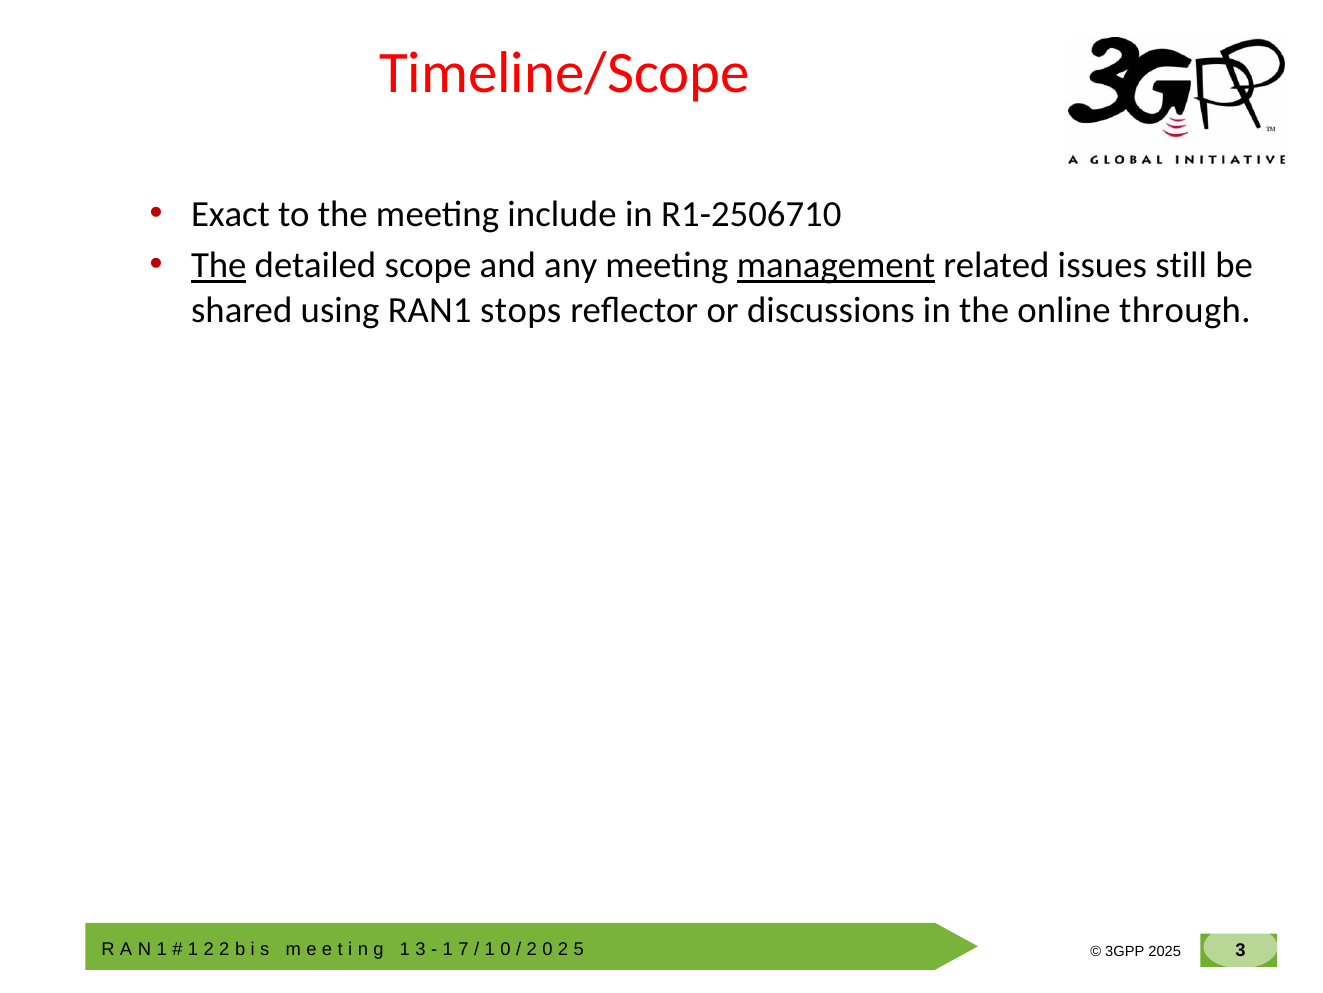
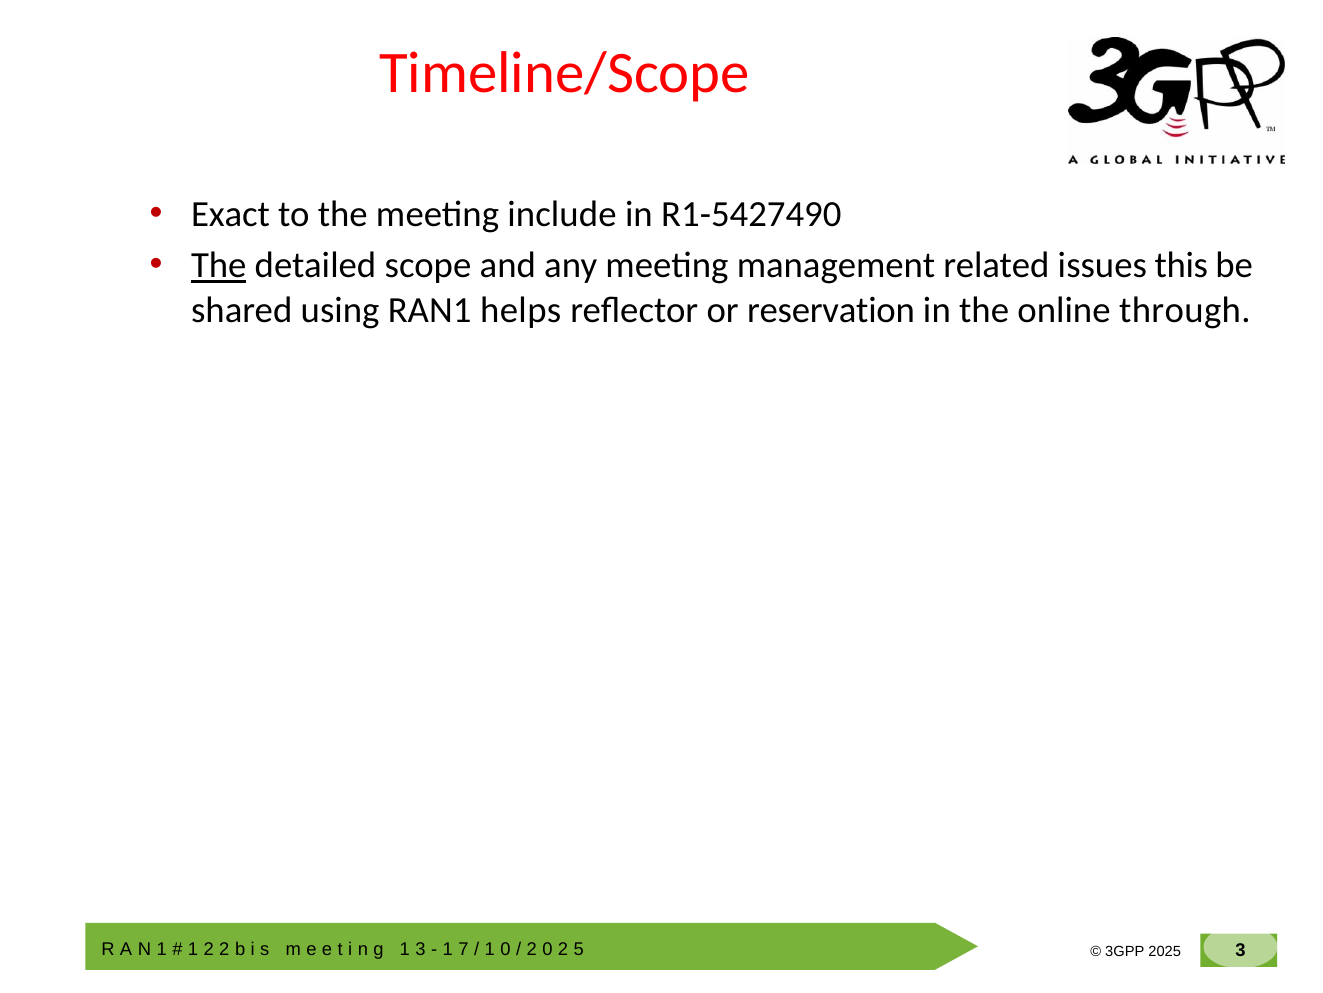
R1-2506710: R1-2506710 -> R1-5427490
management underline: present -> none
still: still -> this
stops: stops -> helps
discussions: discussions -> reservation
